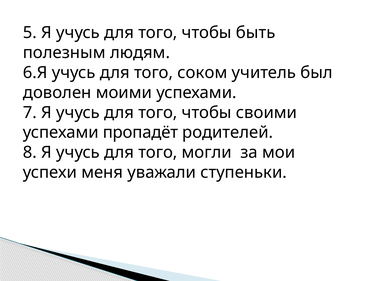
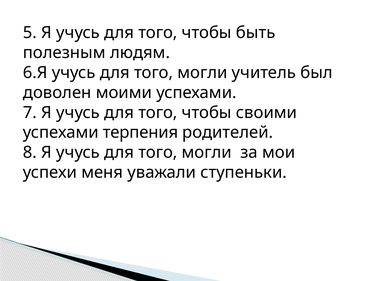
соком at (202, 73): соком -> могли
пропадёт: пропадёт -> терпения
